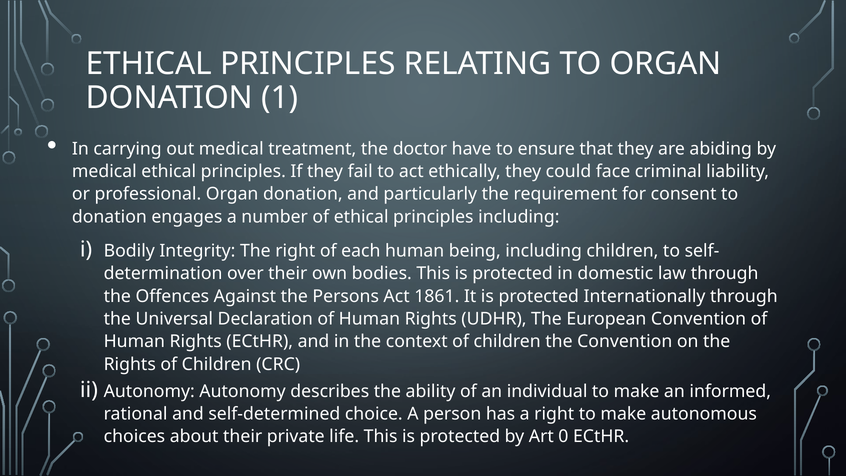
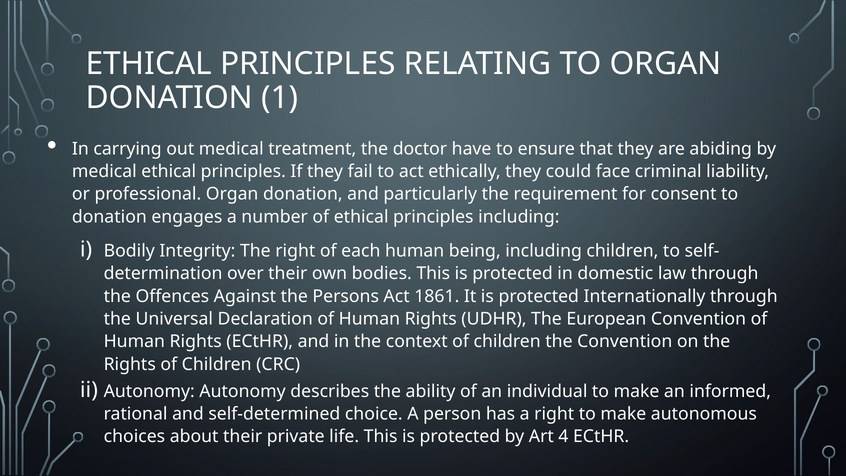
0: 0 -> 4
